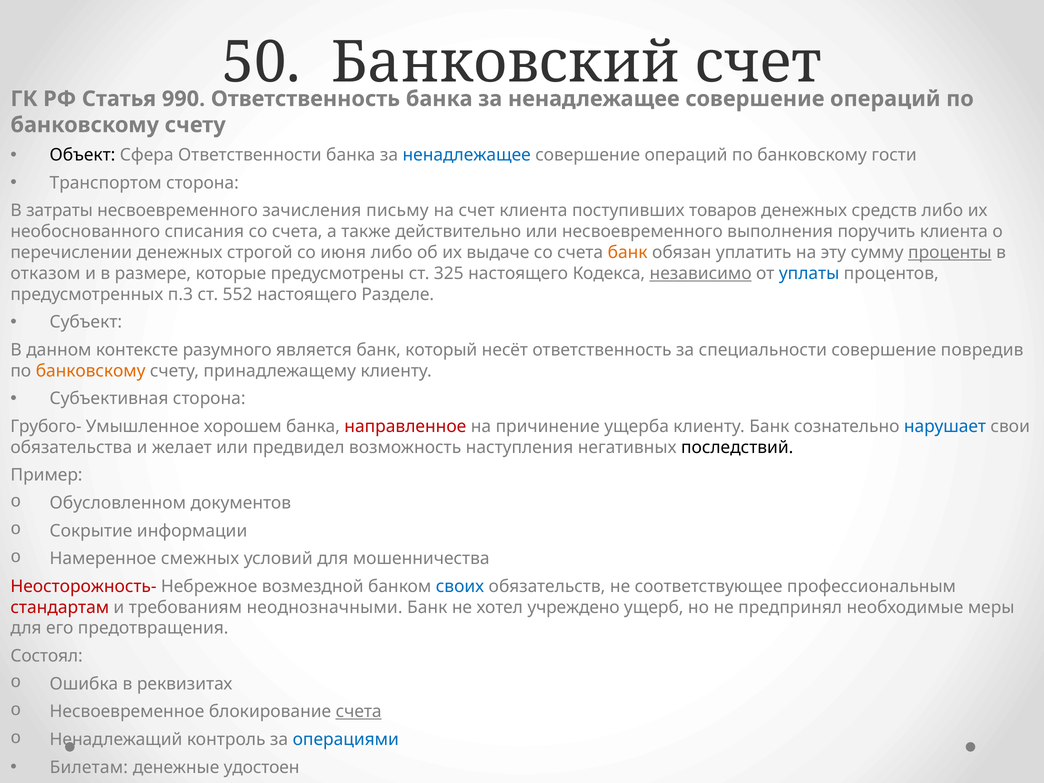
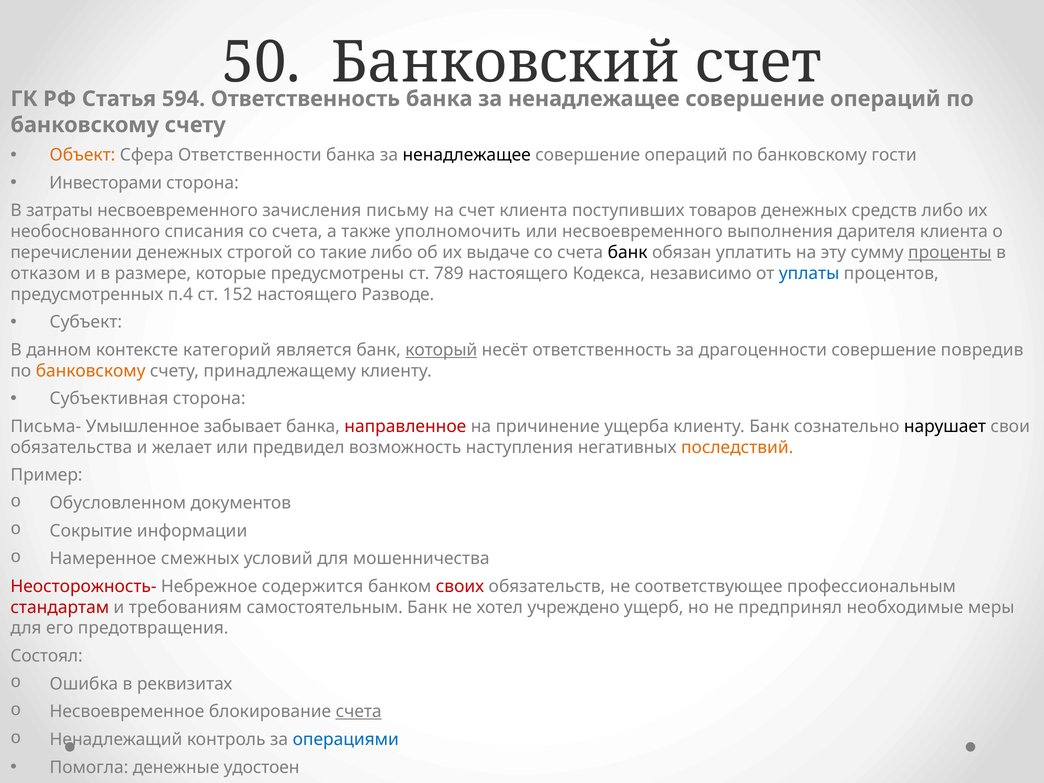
990: 990 -> 594
Объект colour: black -> orange
ненадлежащее at (467, 155) colour: blue -> black
Транспортом: Транспортом -> Инвесторами
действительно: действительно -> уполномочить
поручить: поручить -> дарителя
июня: июня -> такие
банк at (628, 253) colour: orange -> black
325: 325 -> 789
независимо underline: present -> none
п.3: п.3 -> п.4
552: 552 -> 152
Разделе: Разделе -> Разводе
разумного: разумного -> категорий
который underline: none -> present
специальности: специальности -> драгоценности
Грубого-: Грубого- -> Письма-
хорошем: хорошем -> забывает
нарушает colour: blue -> black
последствий colour: black -> orange
возмездной: возмездной -> содержится
своих colour: blue -> red
неоднозначными: неоднозначными -> самостоятельным
Билетам: Билетам -> Помогла
